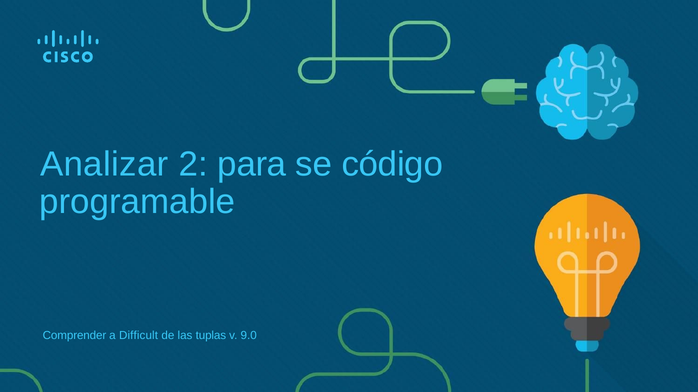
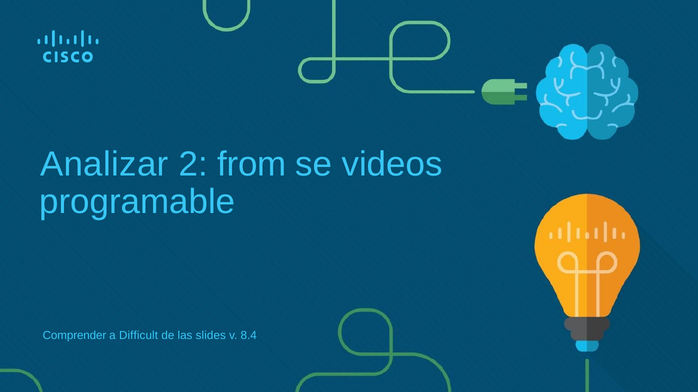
para: para -> from
código: código -> videos
tuplas: tuplas -> slides
9.0: 9.0 -> 8.4
